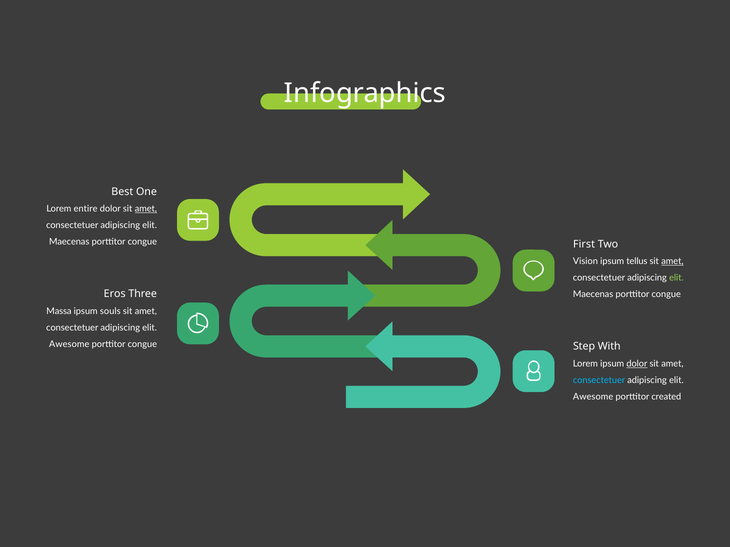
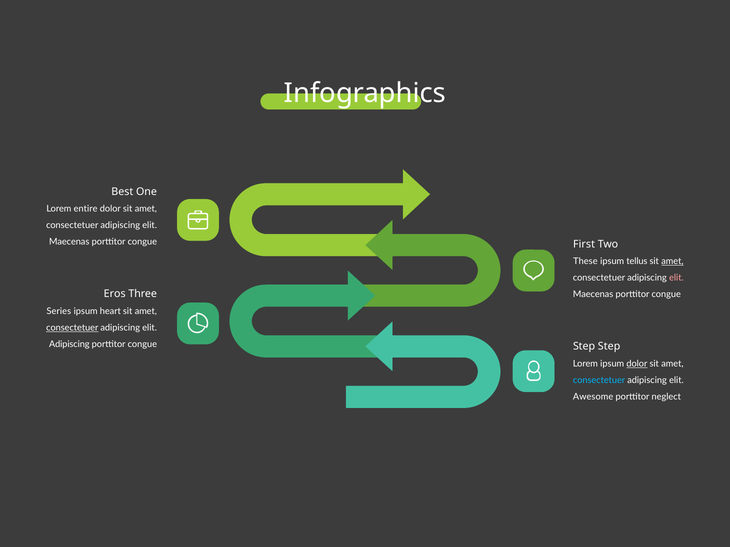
amet at (146, 209) underline: present -> none
Vision: Vision -> These
elit at (676, 278) colour: light green -> pink
Massa: Massa -> Series
souls: souls -> heart
consectetuer at (72, 328) underline: none -> present
Awesome at (69, 345): Awesome -> Adipiscing
Step With: With -> Step
created: created -> neglect
